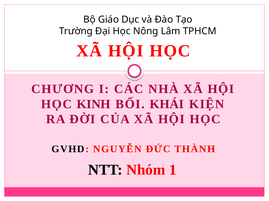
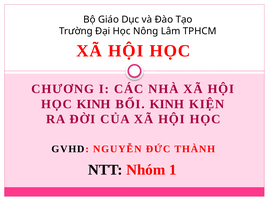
BỐI KHÁI: KHÁI -> KINH
